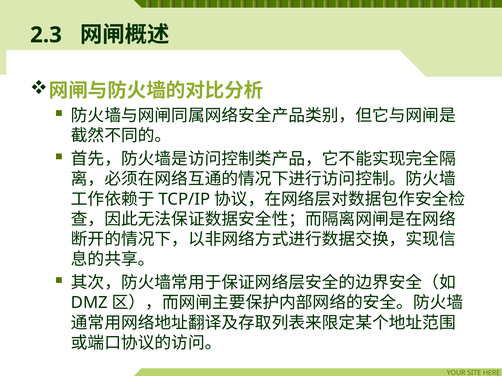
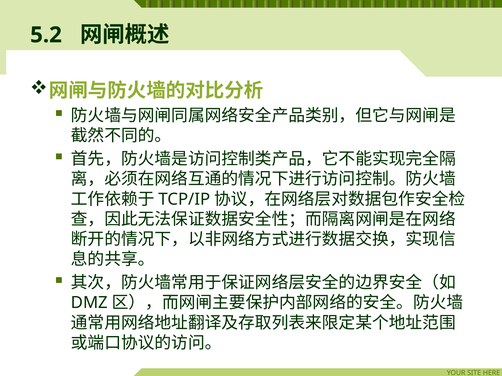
2.3: 2.3 -> 5.2
